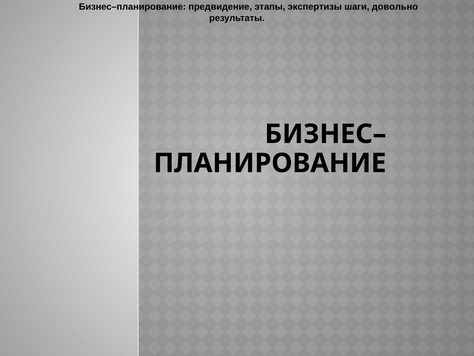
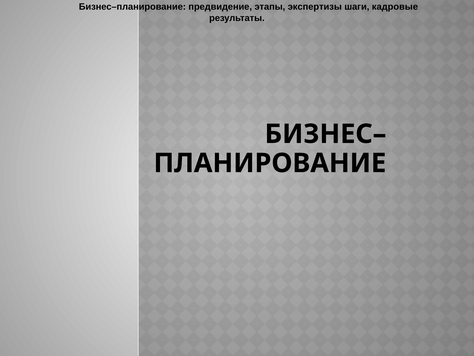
довольно: довольно -> кадровые
